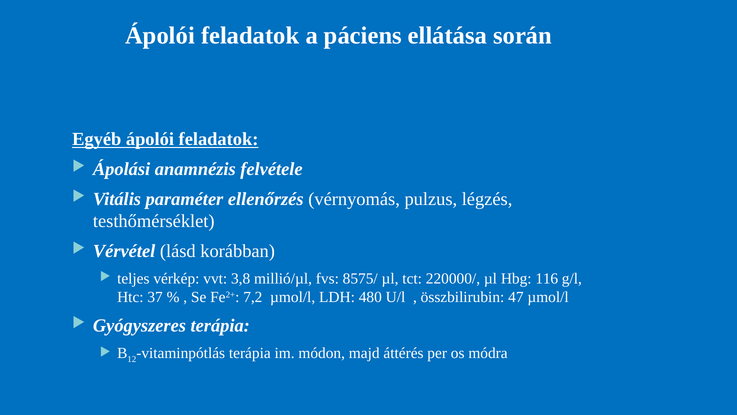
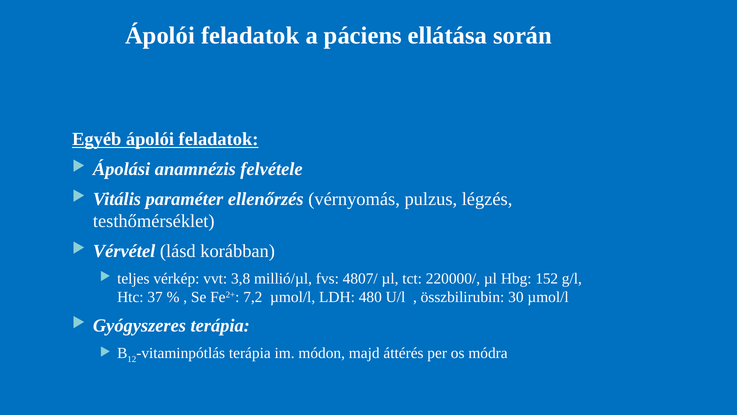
8575/: 8575/ -> 4807/
116: 116 -> 152
47: 47 -> 30
